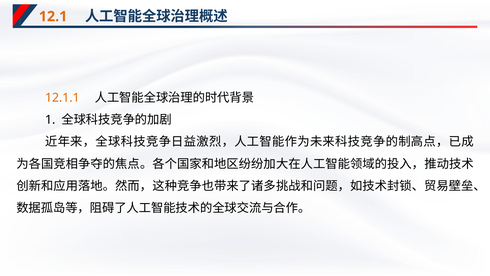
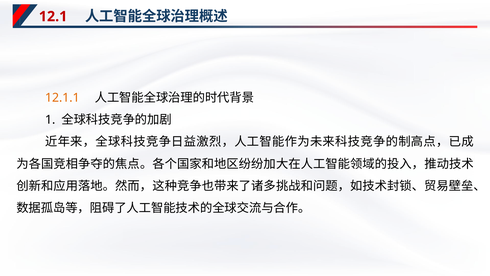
12.1 colour: orange -> red
